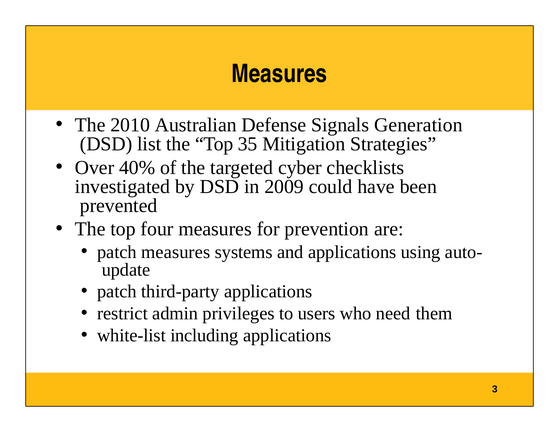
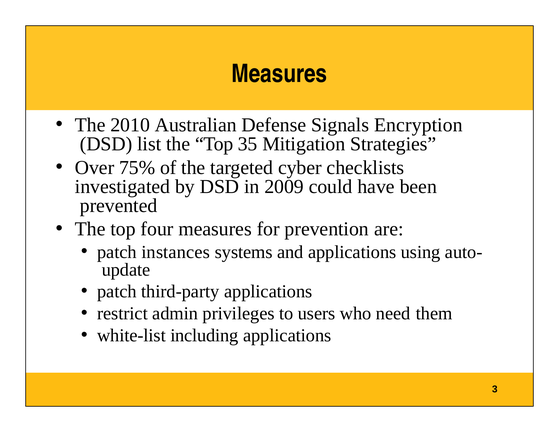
Generation: Generation -> Encryption
40%: 40% -> 75%
patch measures: measures -> instances
